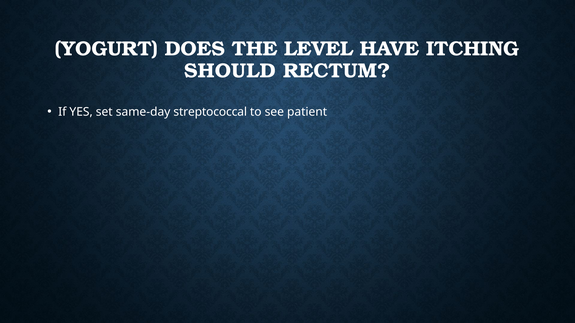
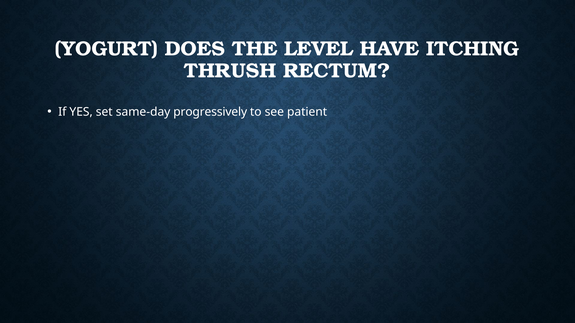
SHOULD: SHOULD -> THRUSH
streptococcal: streptococcal -> progressively
